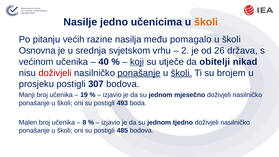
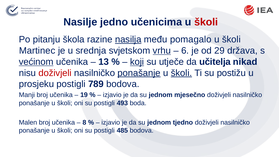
školi at (206, 22) colour: orange -> red
većih: većih -> škola
nasilja underline: none -> present
Osnovna: Osnovna -> Martinec
vrhu underline: none -> present
2: 2 -> 6
26: 26 -> 29
većinom underline: none -> present
40: 40 -> 13
obitelji: obitelji -> učitelja
brojem: brojem -> postižu
307: 307 -> 789
